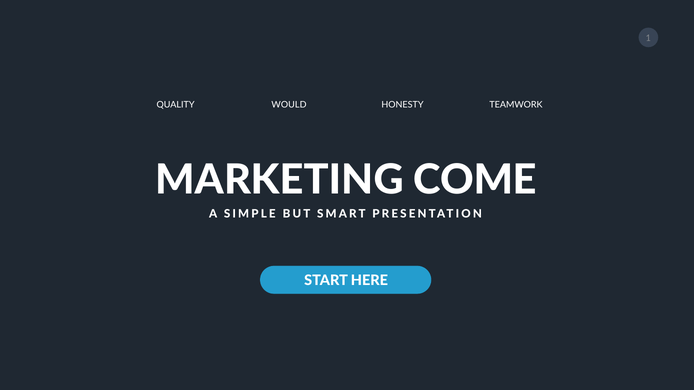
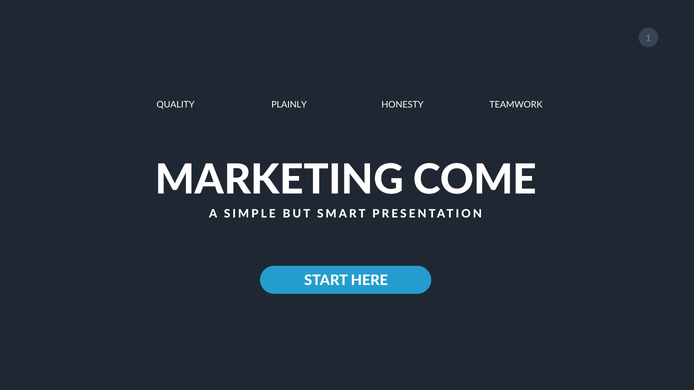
WOULD: WOULD -> PLAINLY
